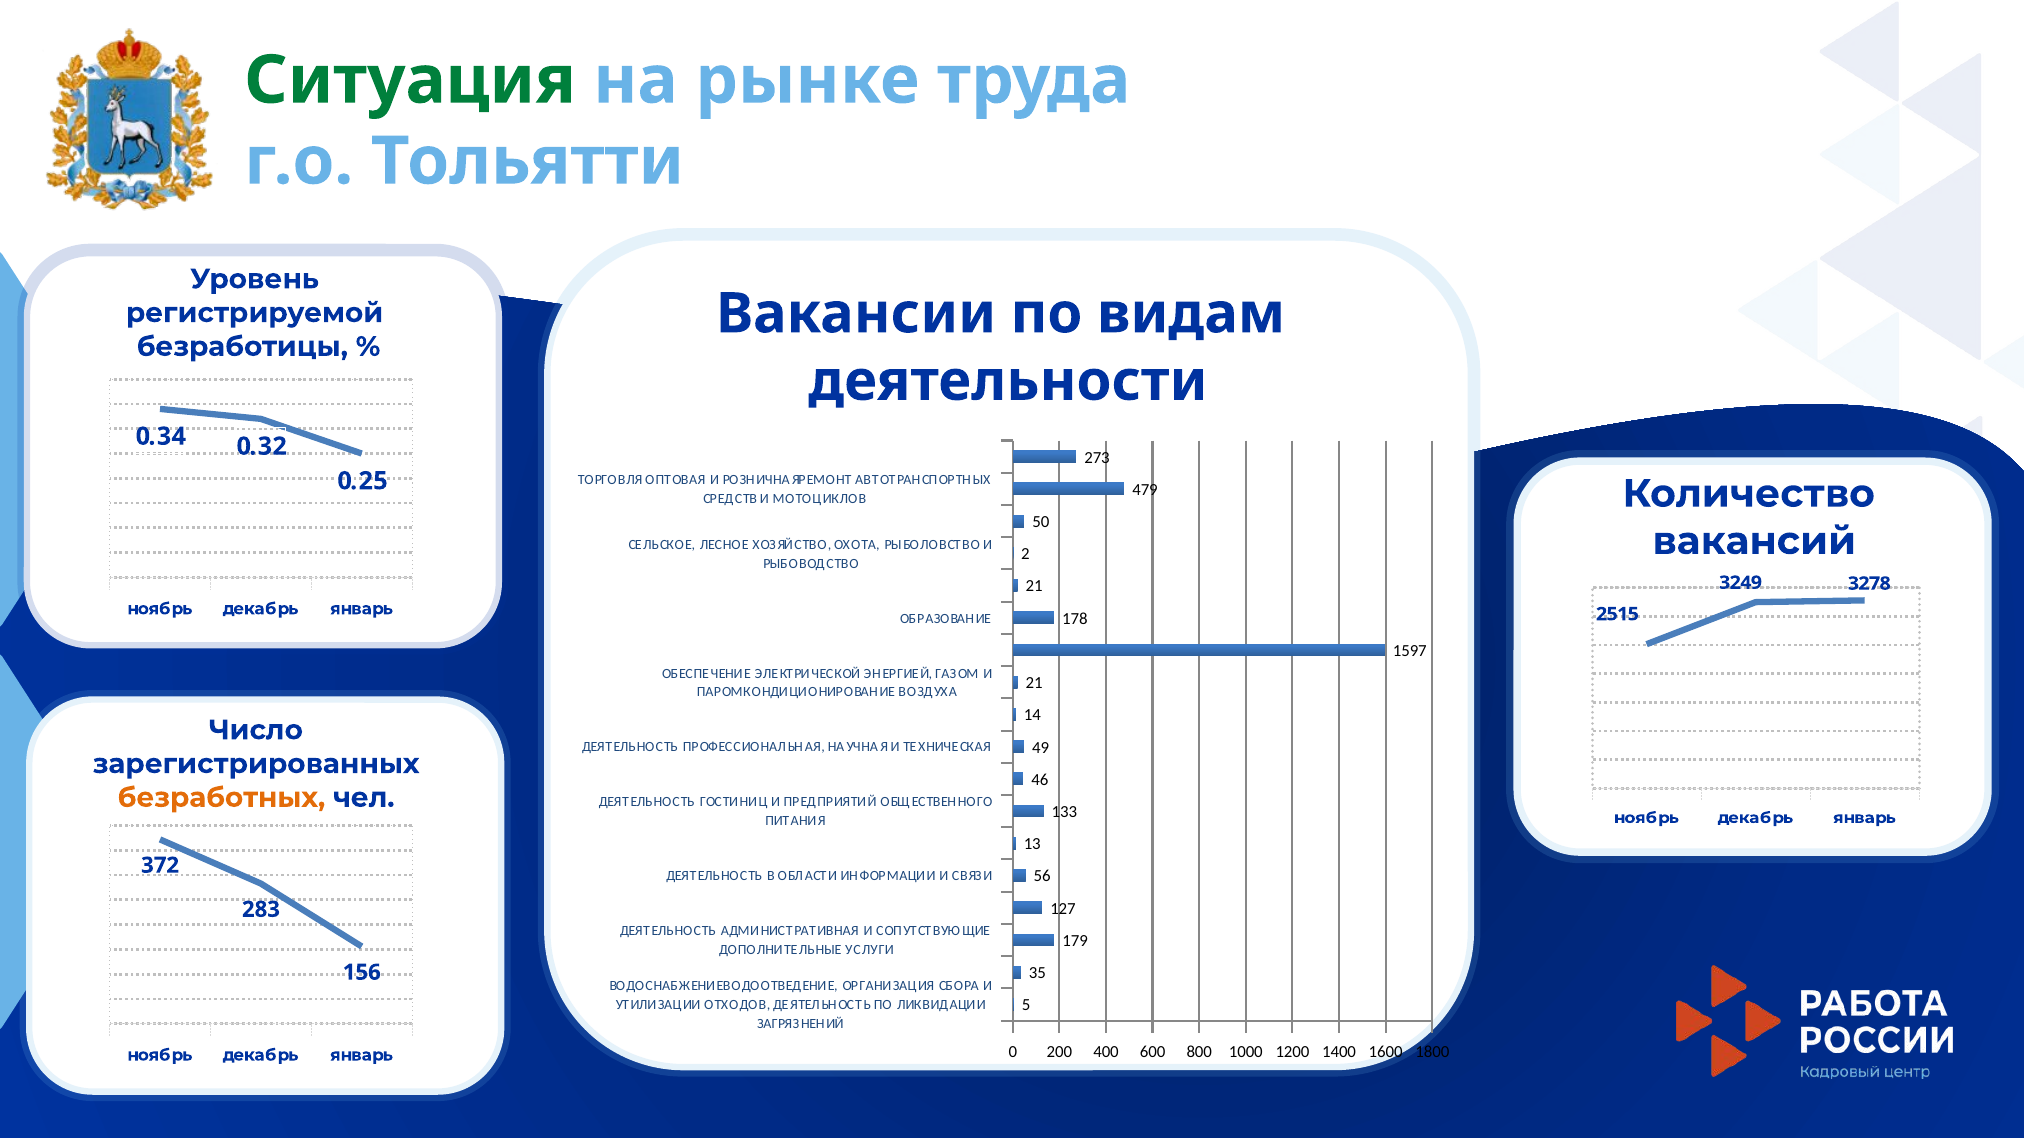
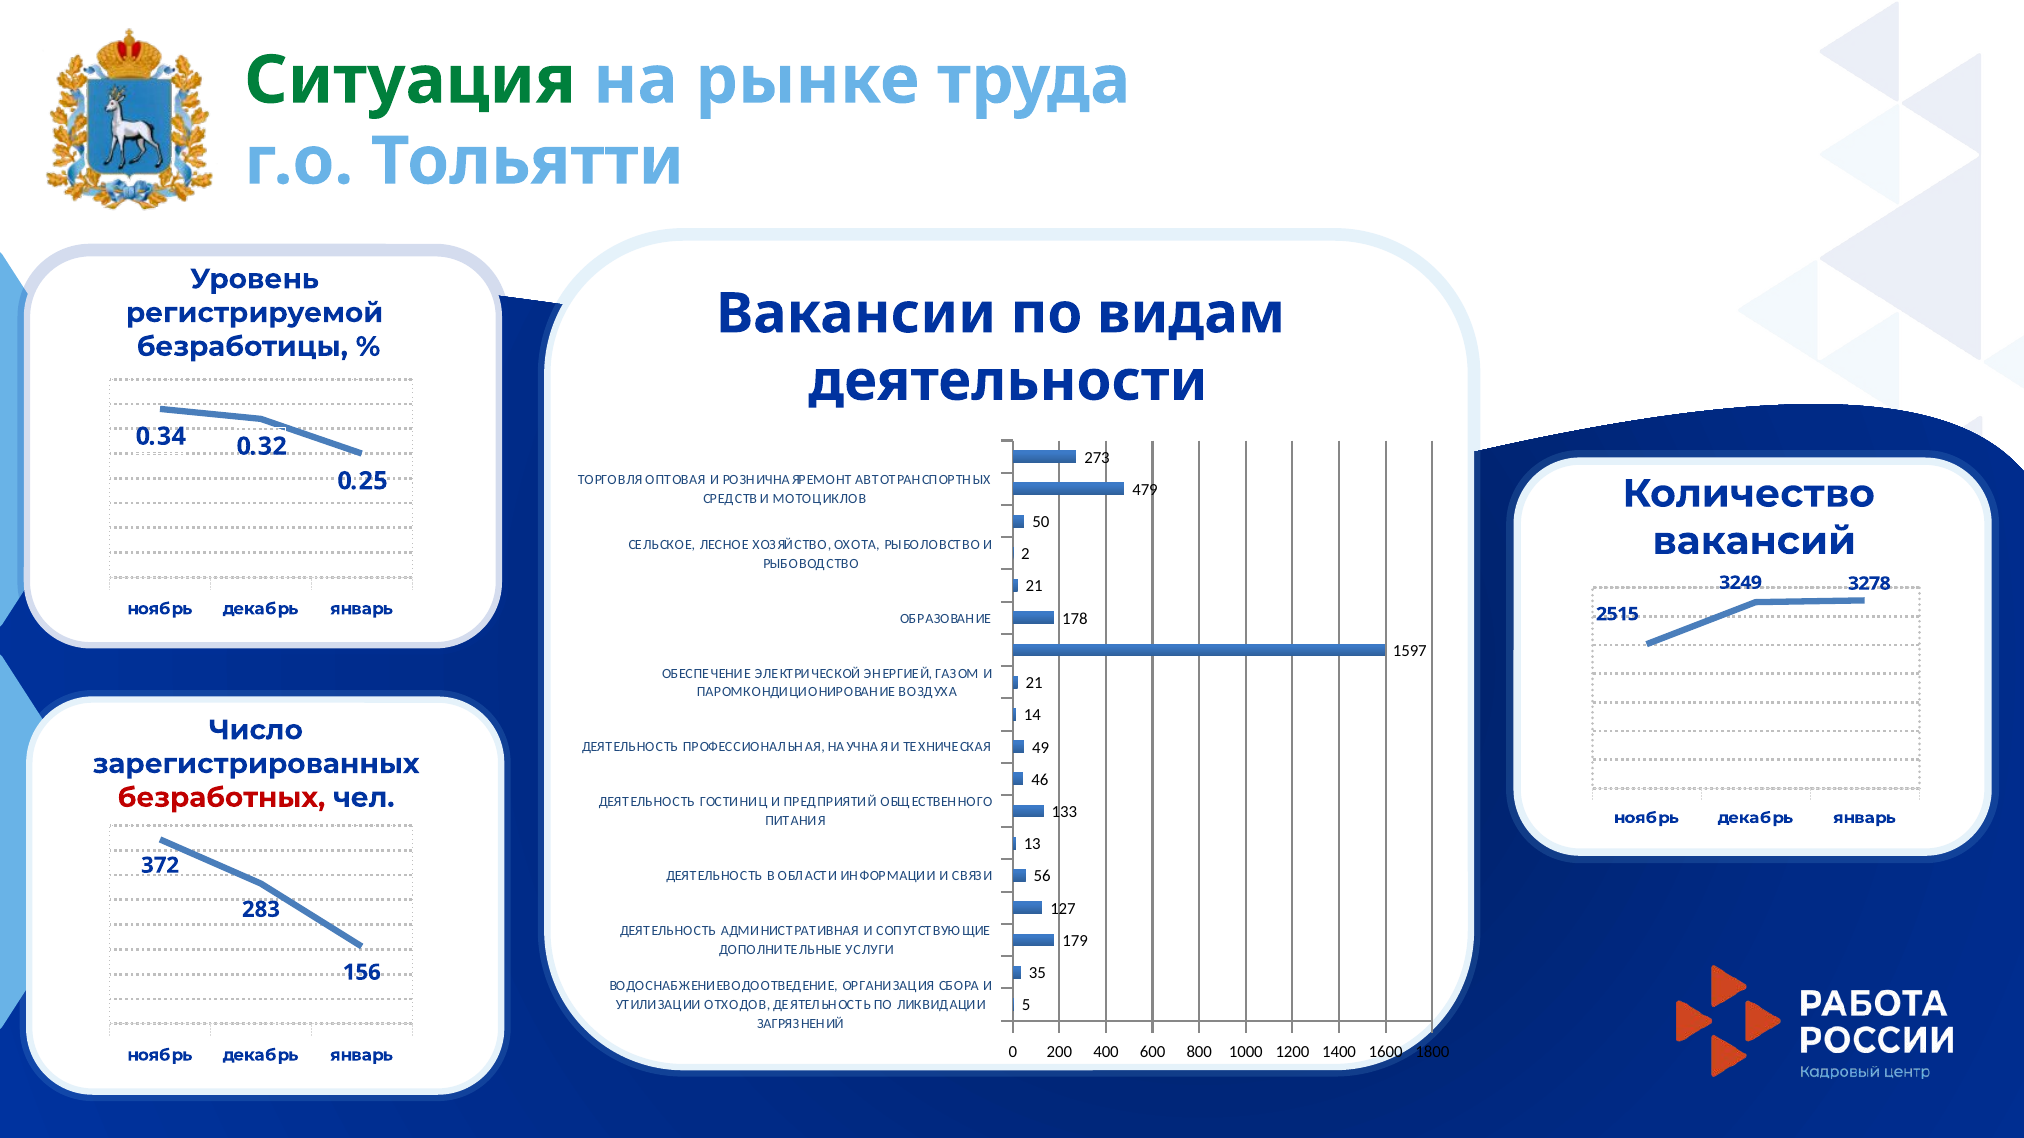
безработных colour: orange -> red
